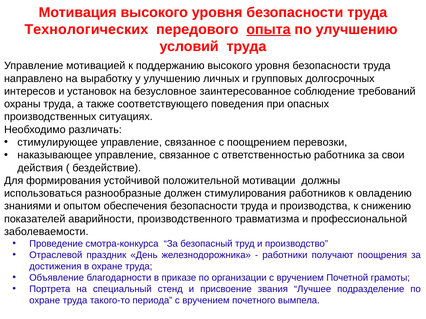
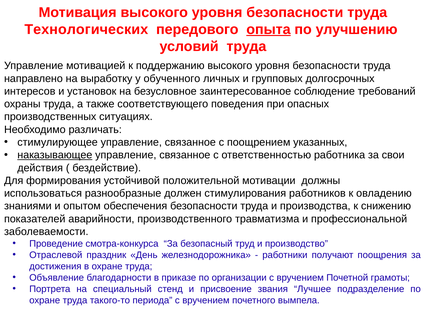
у улучшению: улучшению -> обученного
перевозки: перевозки -> указанных
наказывающее underline: none -> present
